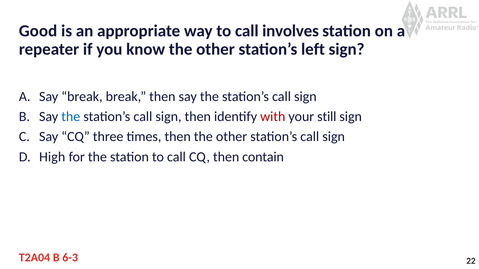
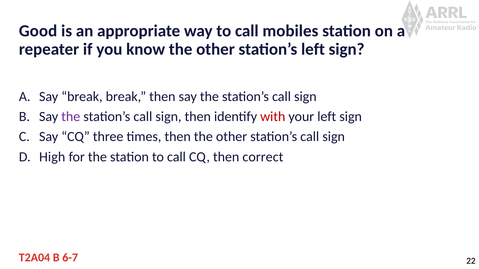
involves: involves -> mobiles
the at (71, 117) colour: blue -> purple
your still: still -> left
contain: contain -> correct
6-3: 6-3 -> 6-7
